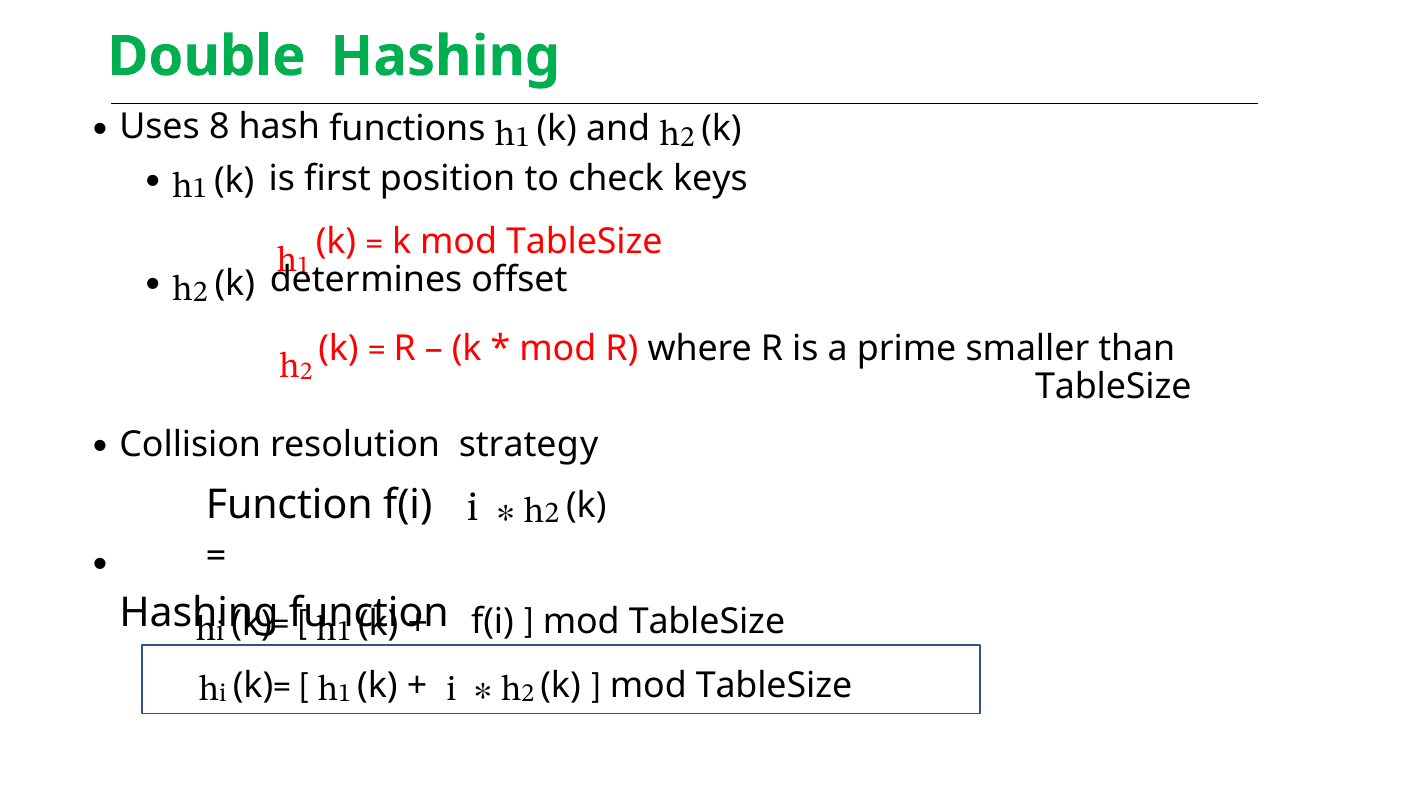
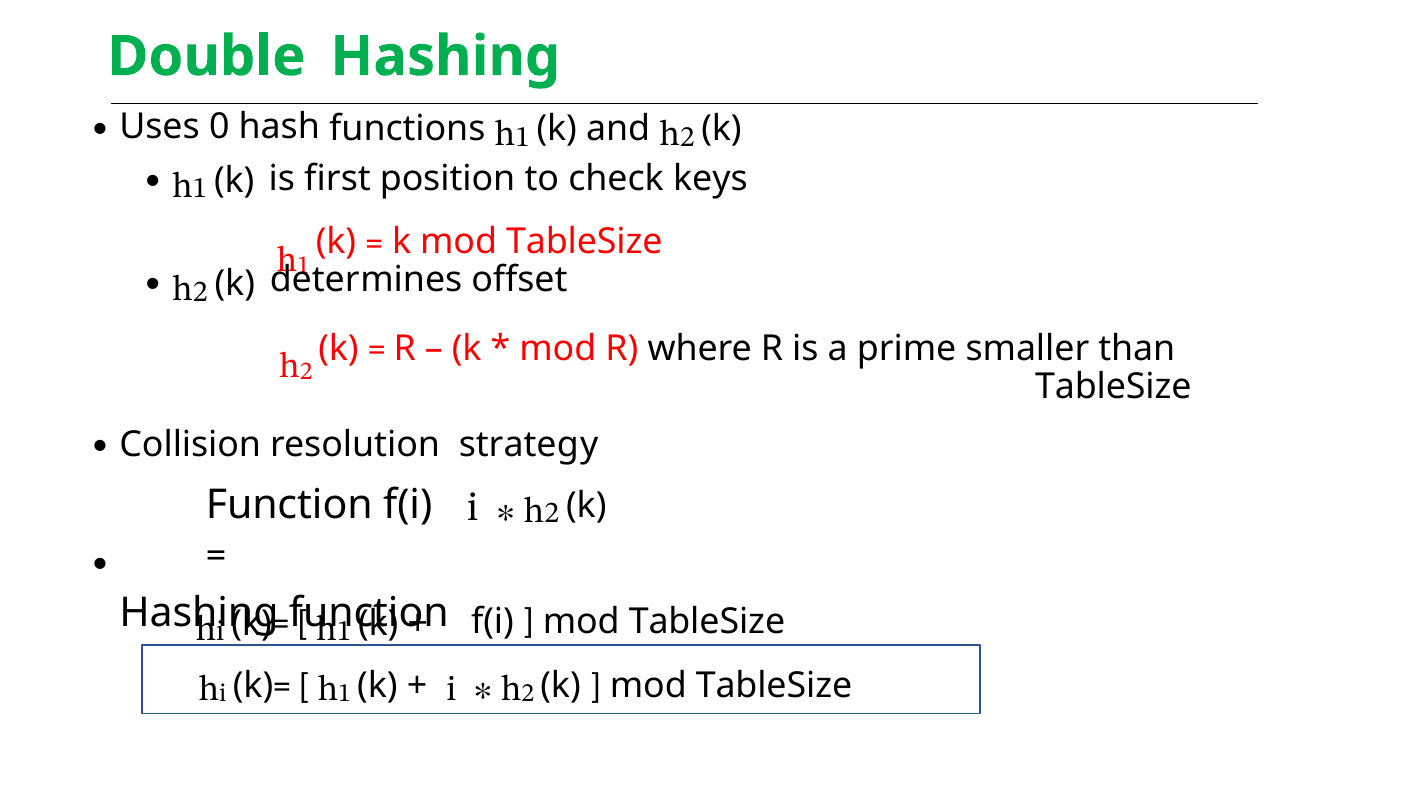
8: 8 -> 0
